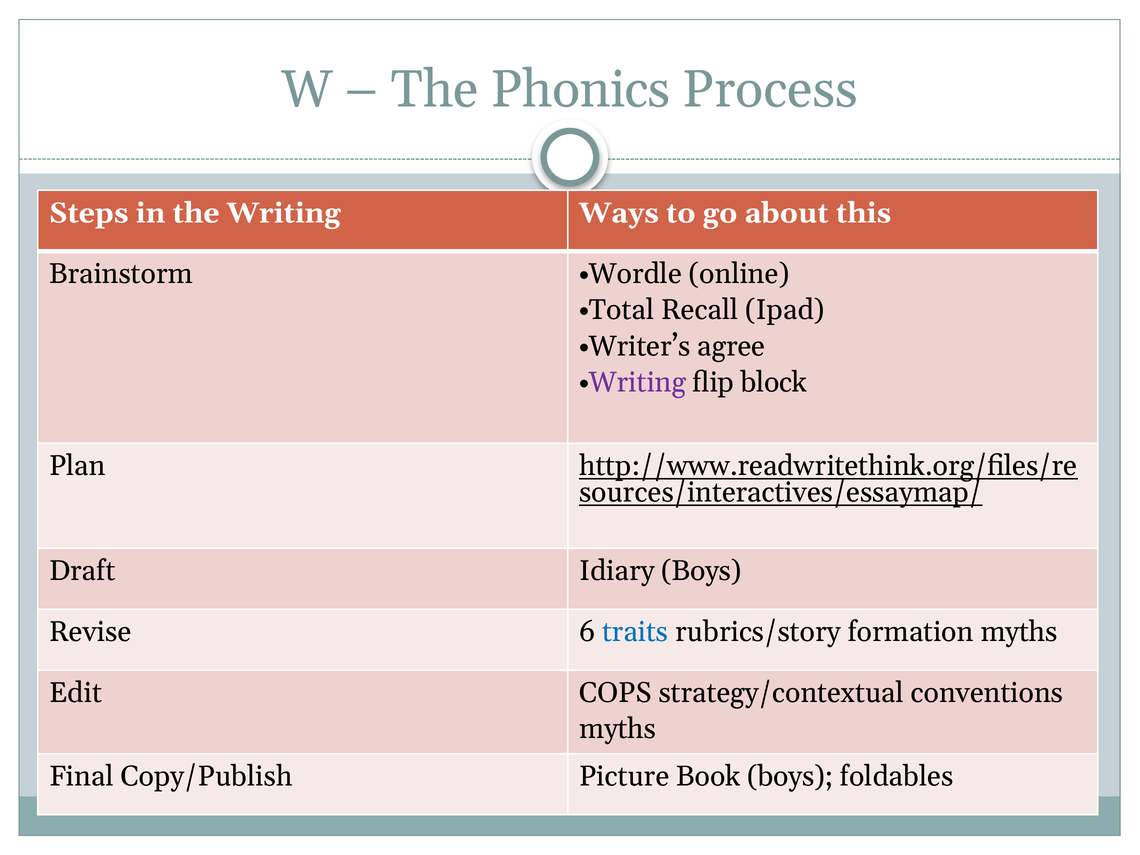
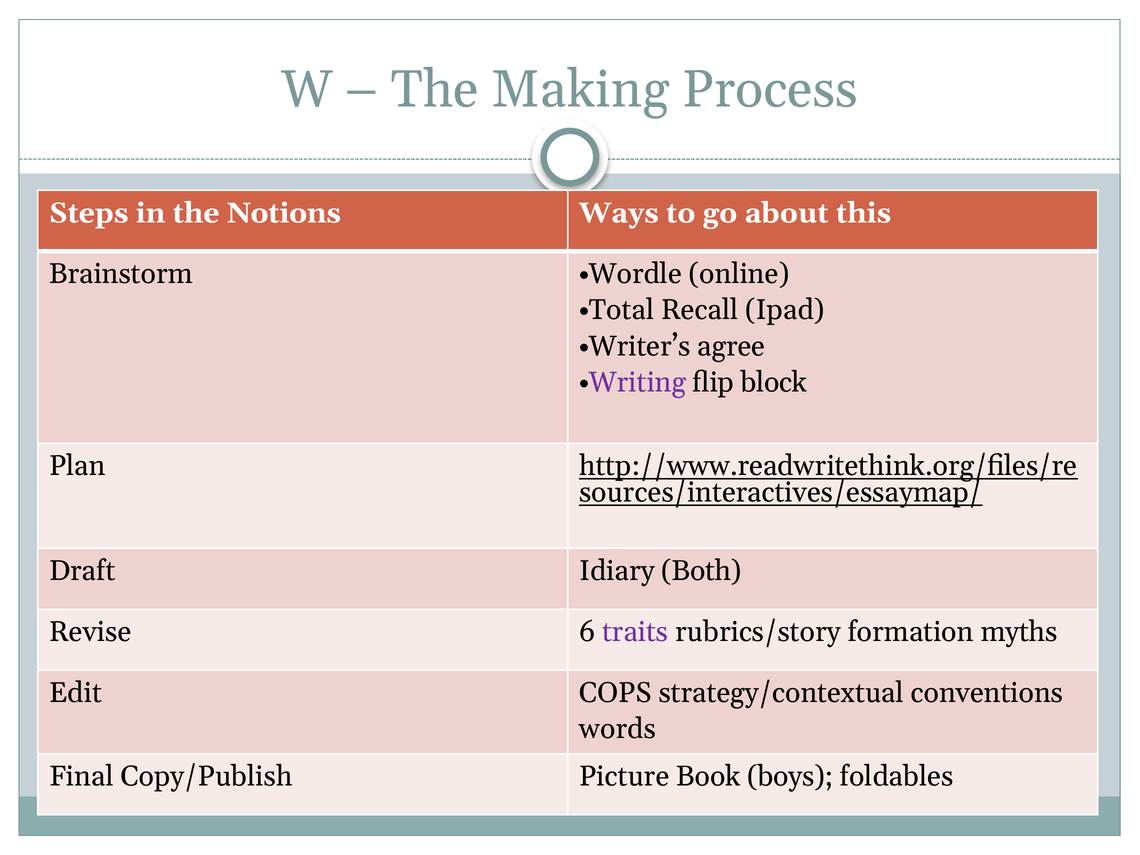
Phonics: Phonics -> Making
the Writing: Writing -> Notions
Idiary Boys: Boys -> Both
traits colour: blue -> purple
myths at (618, 729): myths -> words
